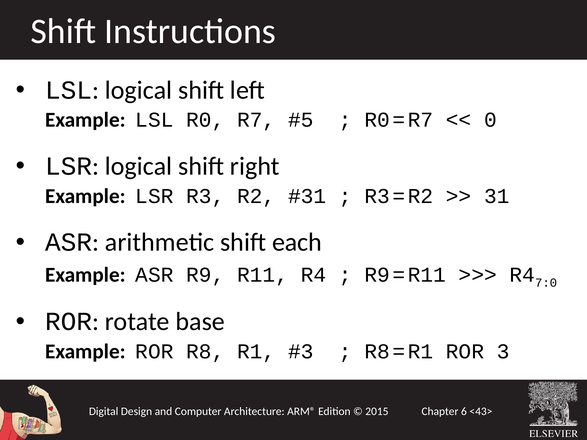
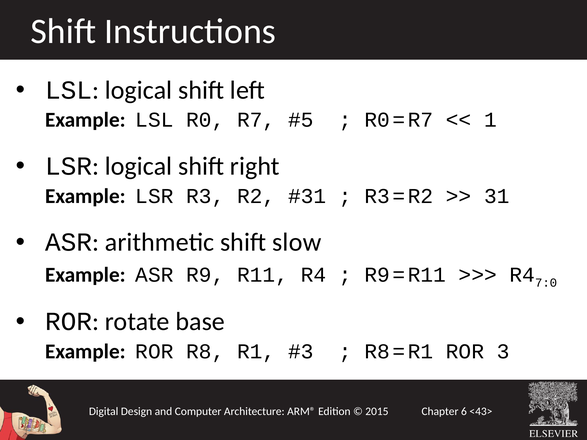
0: 0 -> 1
each: each -> slow
